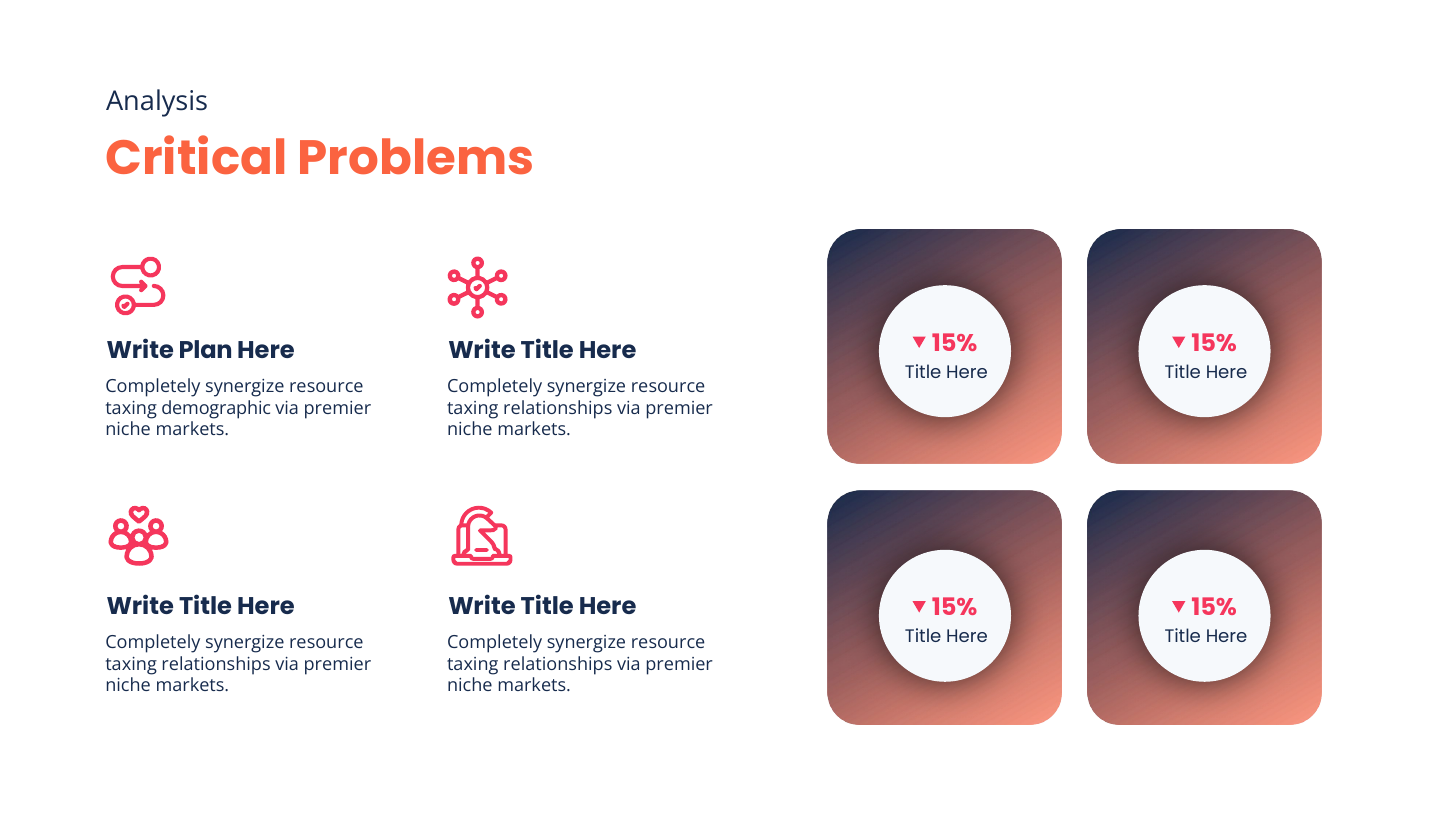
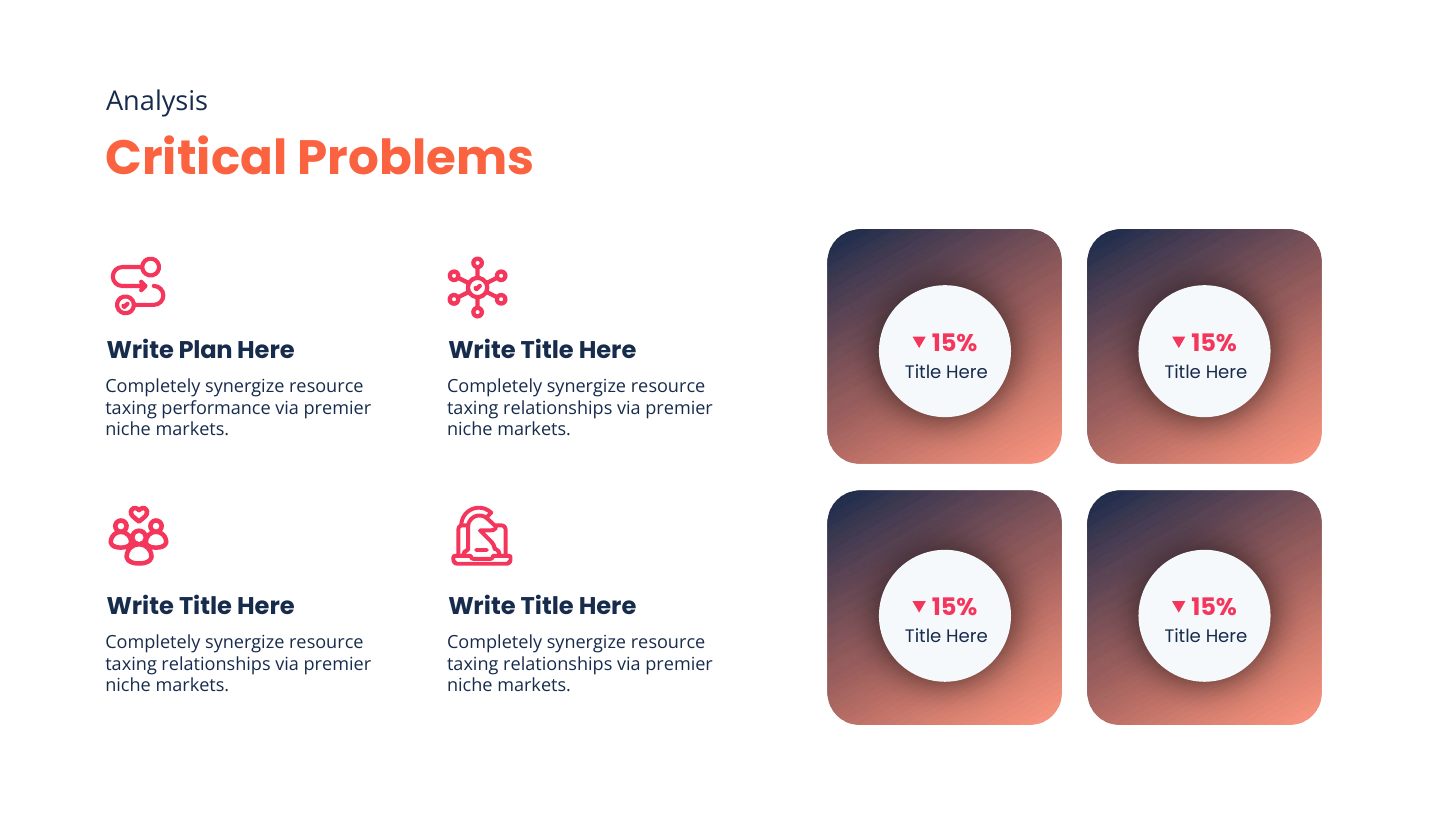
demographic: demographic -> performance
